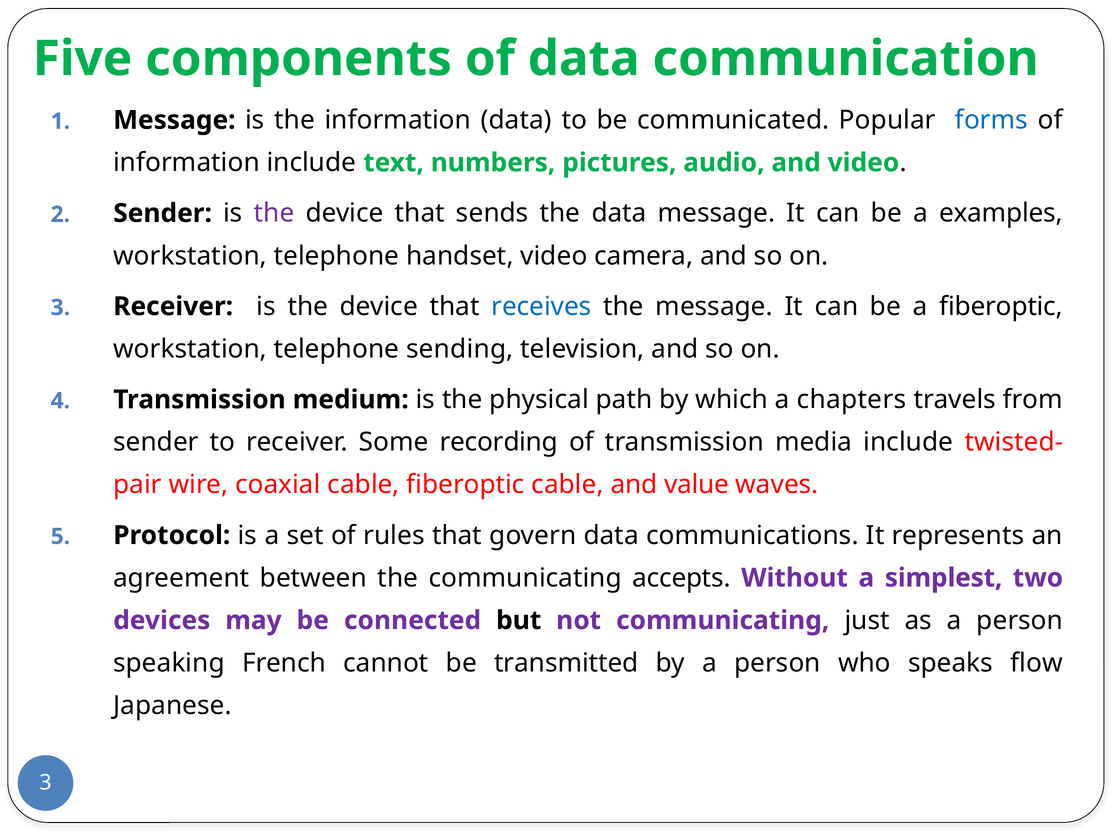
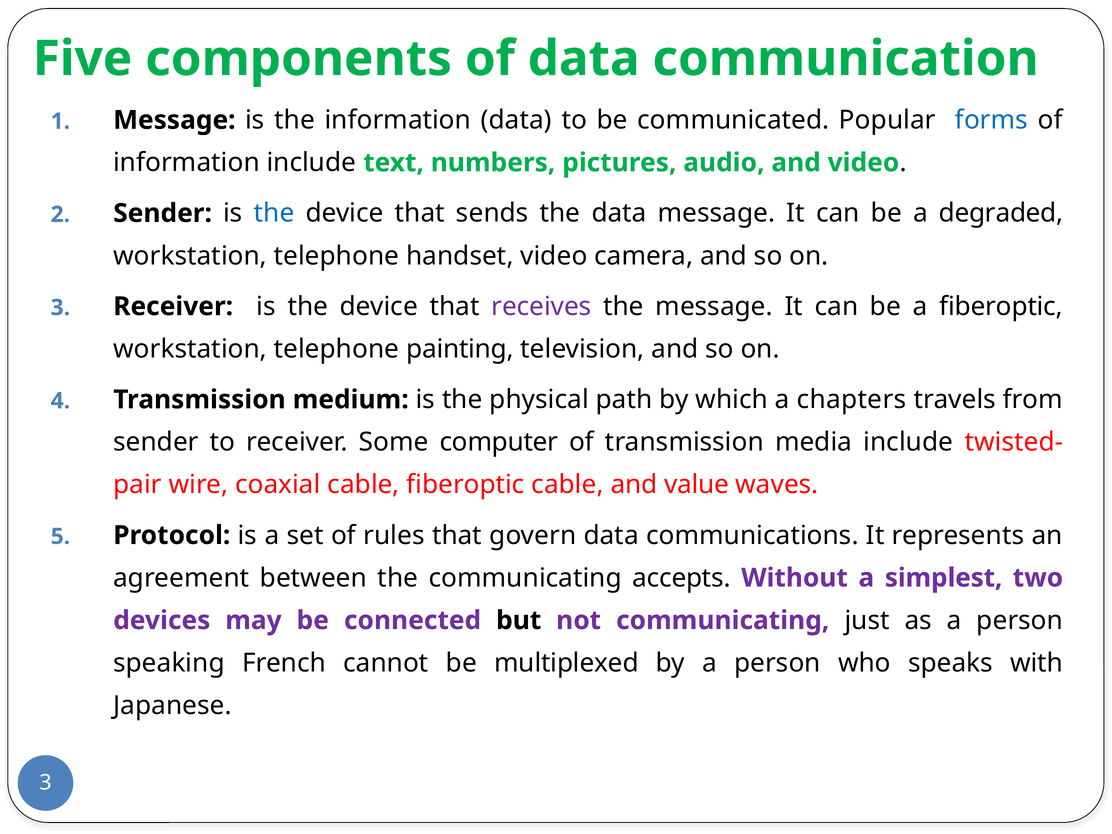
the at (274, 213) colour: purple -> blue
examples: examples -> degraded
receives colour: blue -> purple
sending: sending -> painting
recording: recording -> computer
transmitted: transmitted -> multiplexed
flow: flow -> with
